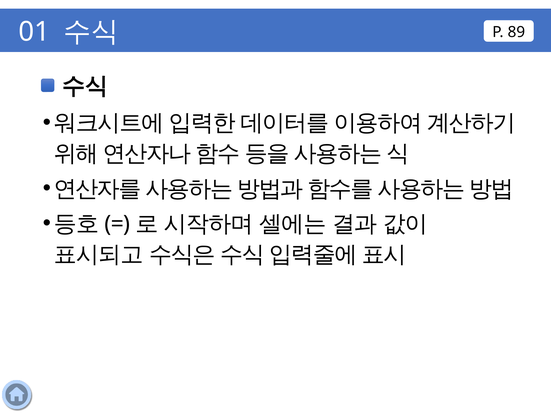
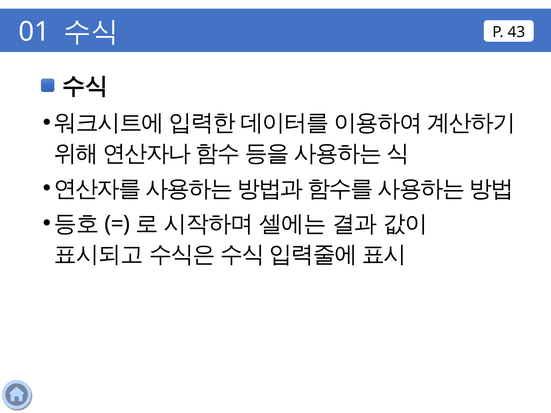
89: 89 -> 43
